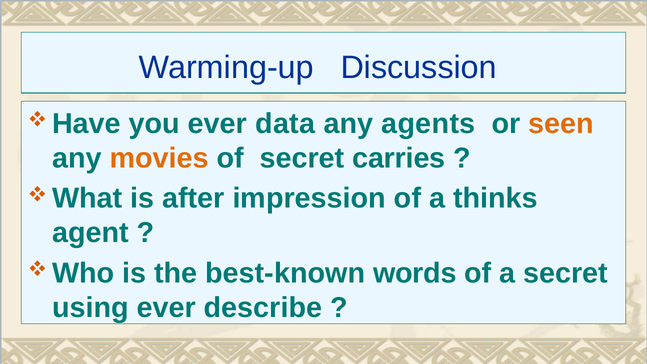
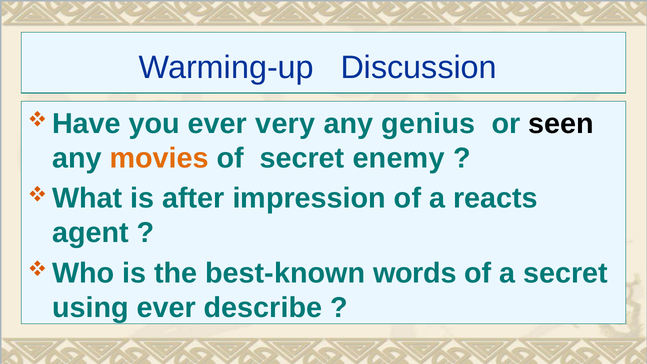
data: data -> very
agents: agents -> genius
seen colour: orange -> black
carries: carries -> enemy
thinks: thinks -> reacts
